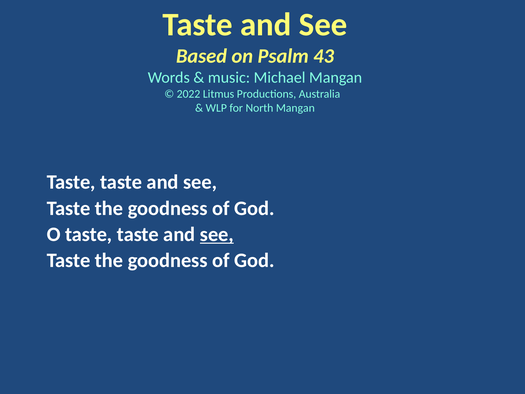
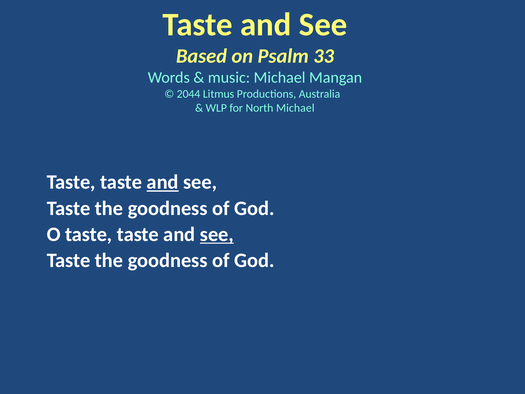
43: 43 -> 33
2022: 2022 -> 2044
North Mangan: Mangan -> Michael
and at (163, 182) underline: none -> present
